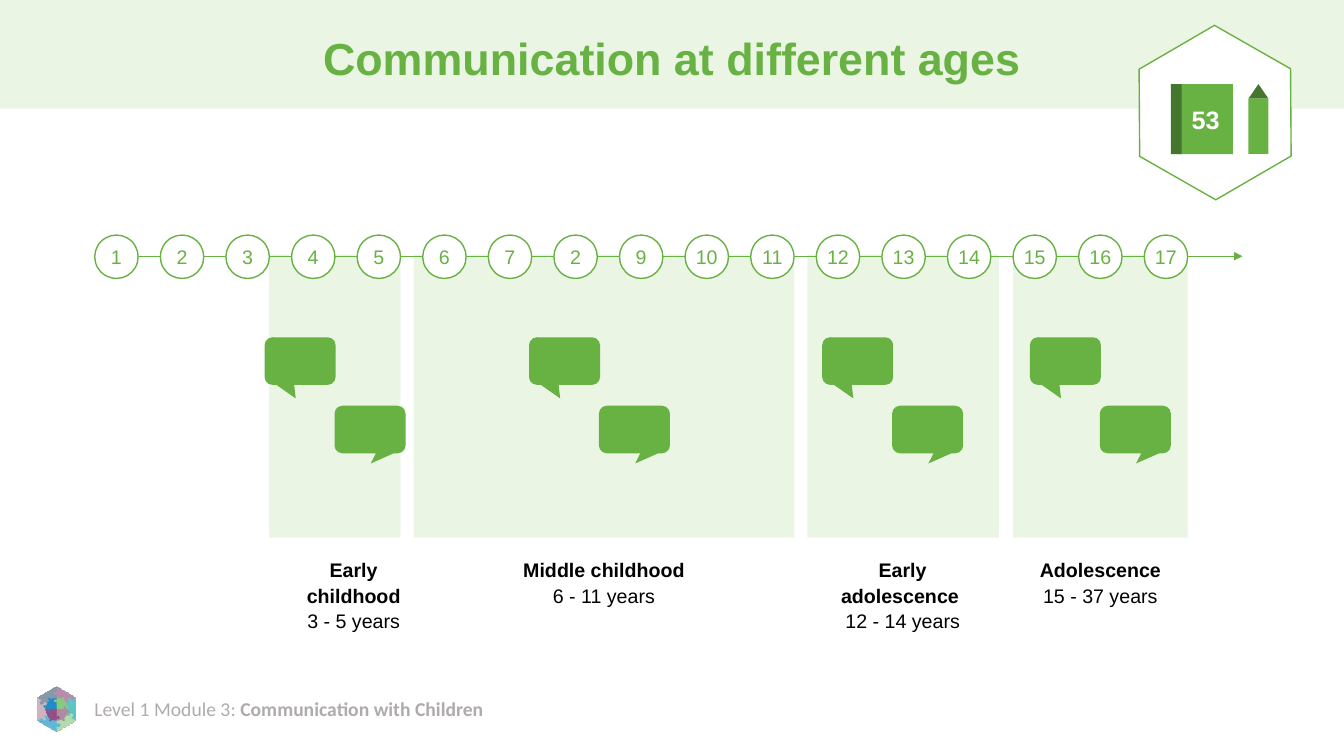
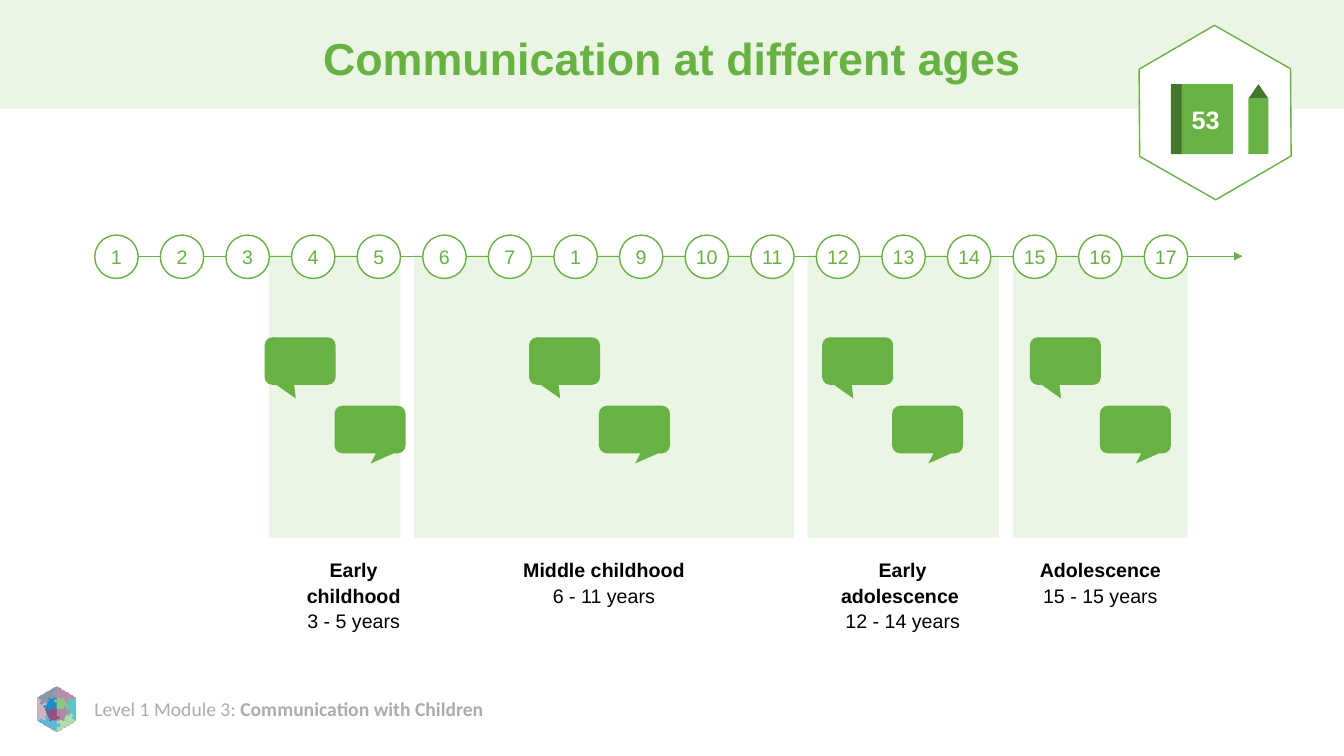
7 2: 2 -> 1
37 at (1093, 597): 37 -> 15
